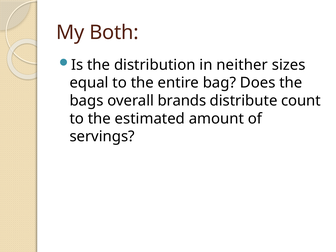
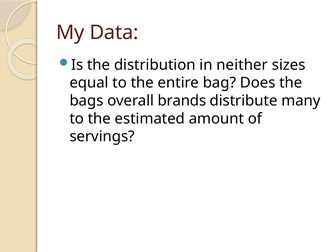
Both: Both -> Data
count: count -> many
